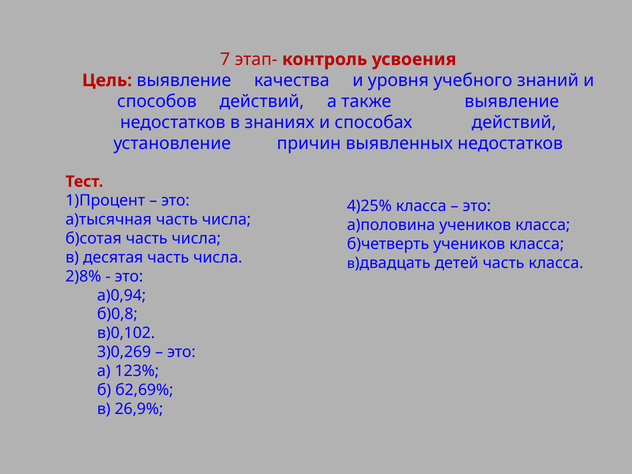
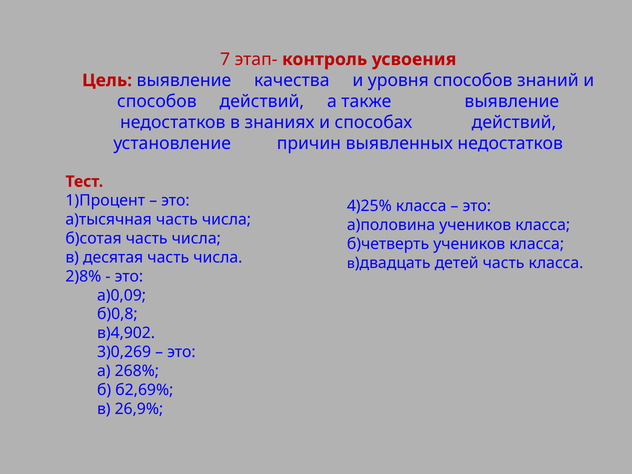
уровня учебного: учебного -> способов
а)0,94: а)0,94 -> а)0,09
в)0,102: в)0,102 -> в)4,902
123%: 123% -> 268%
